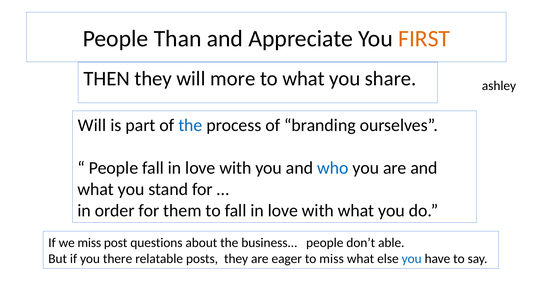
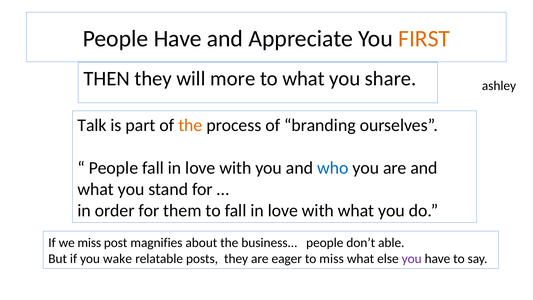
People Than: Than -> Have
Will at (92, 125): Will -> Talk
the at (190, 125) colour: blue -> orange
questions: questions -> magnifies
there: there -> wake
you at (412, 259) colour: blue -> purple
